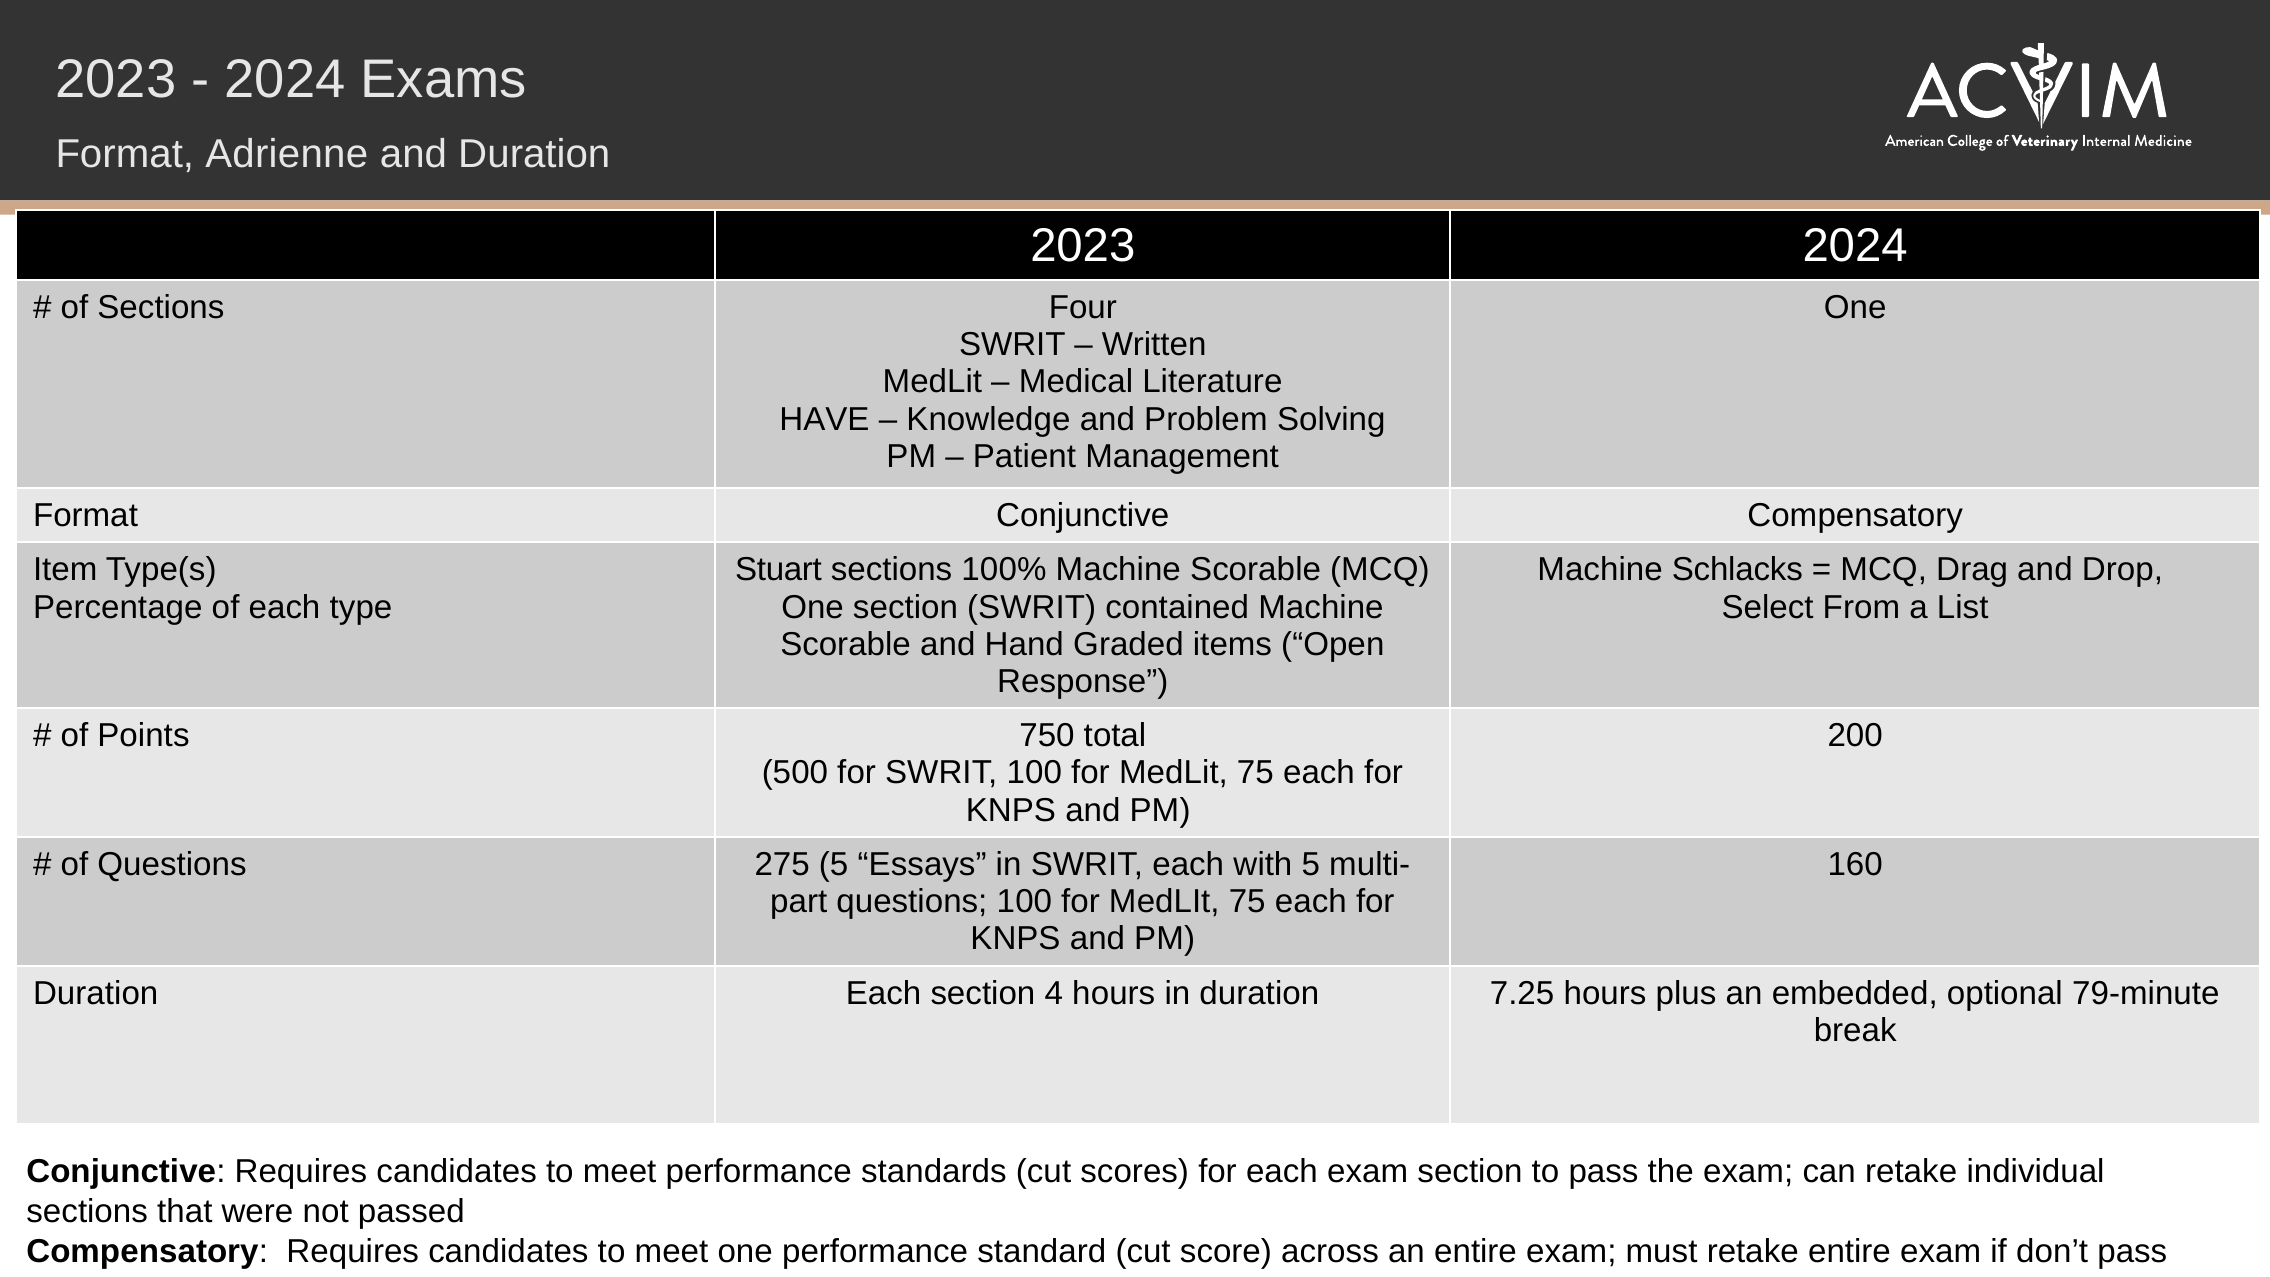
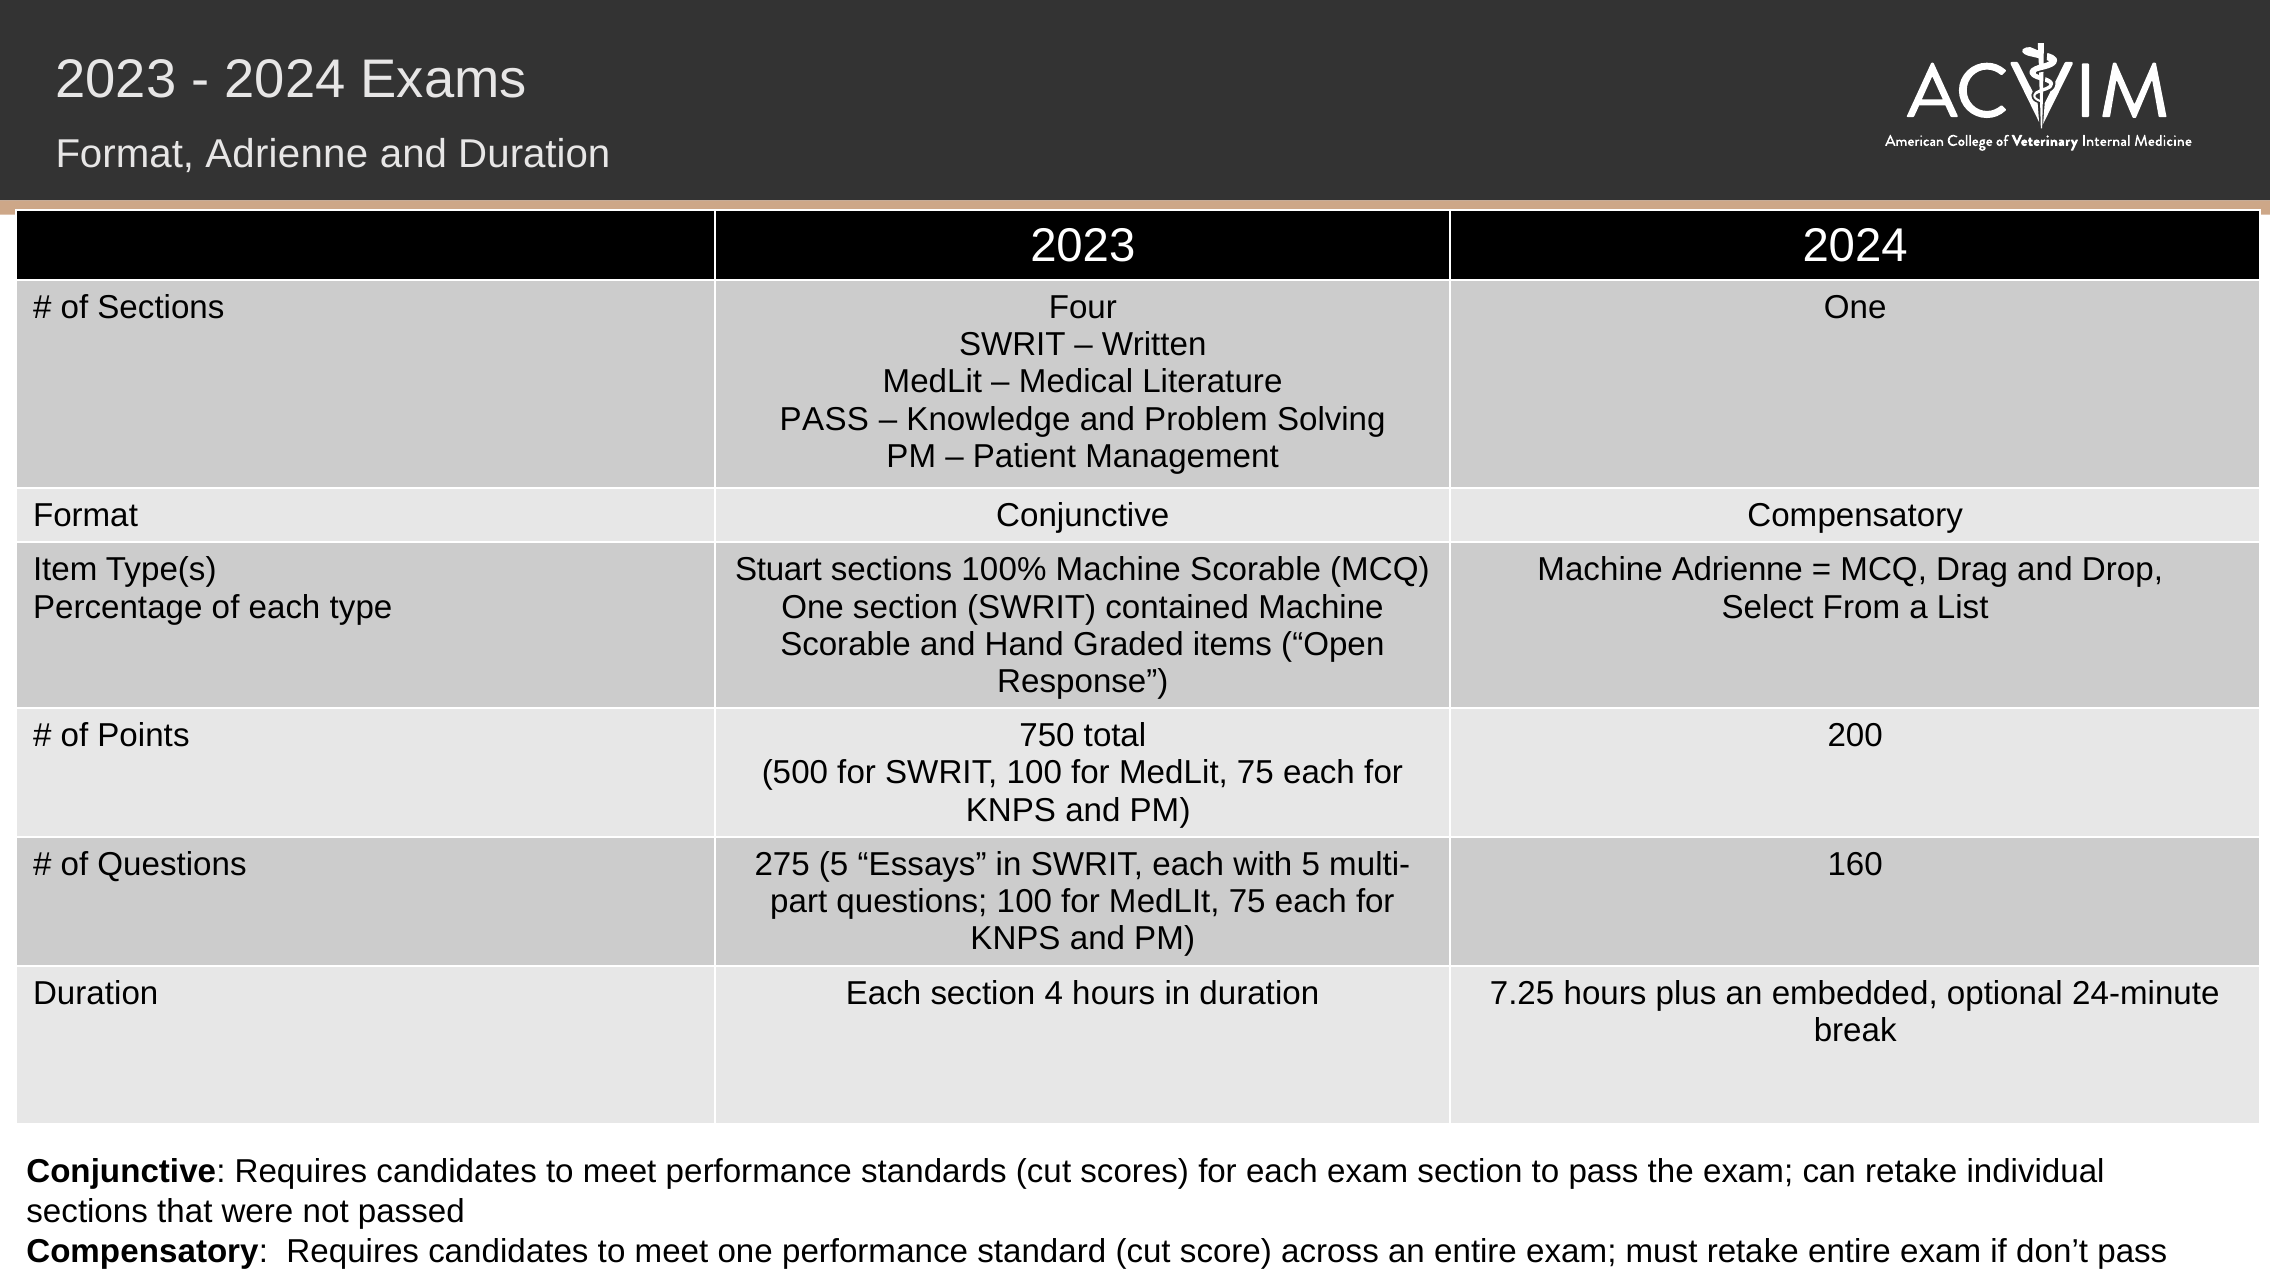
HAVE at (824, 419): HAVE -> PASS
Machine Schlacks: Schlacks -> Adrienne
79-minute: 79-minute -> 24-minute
